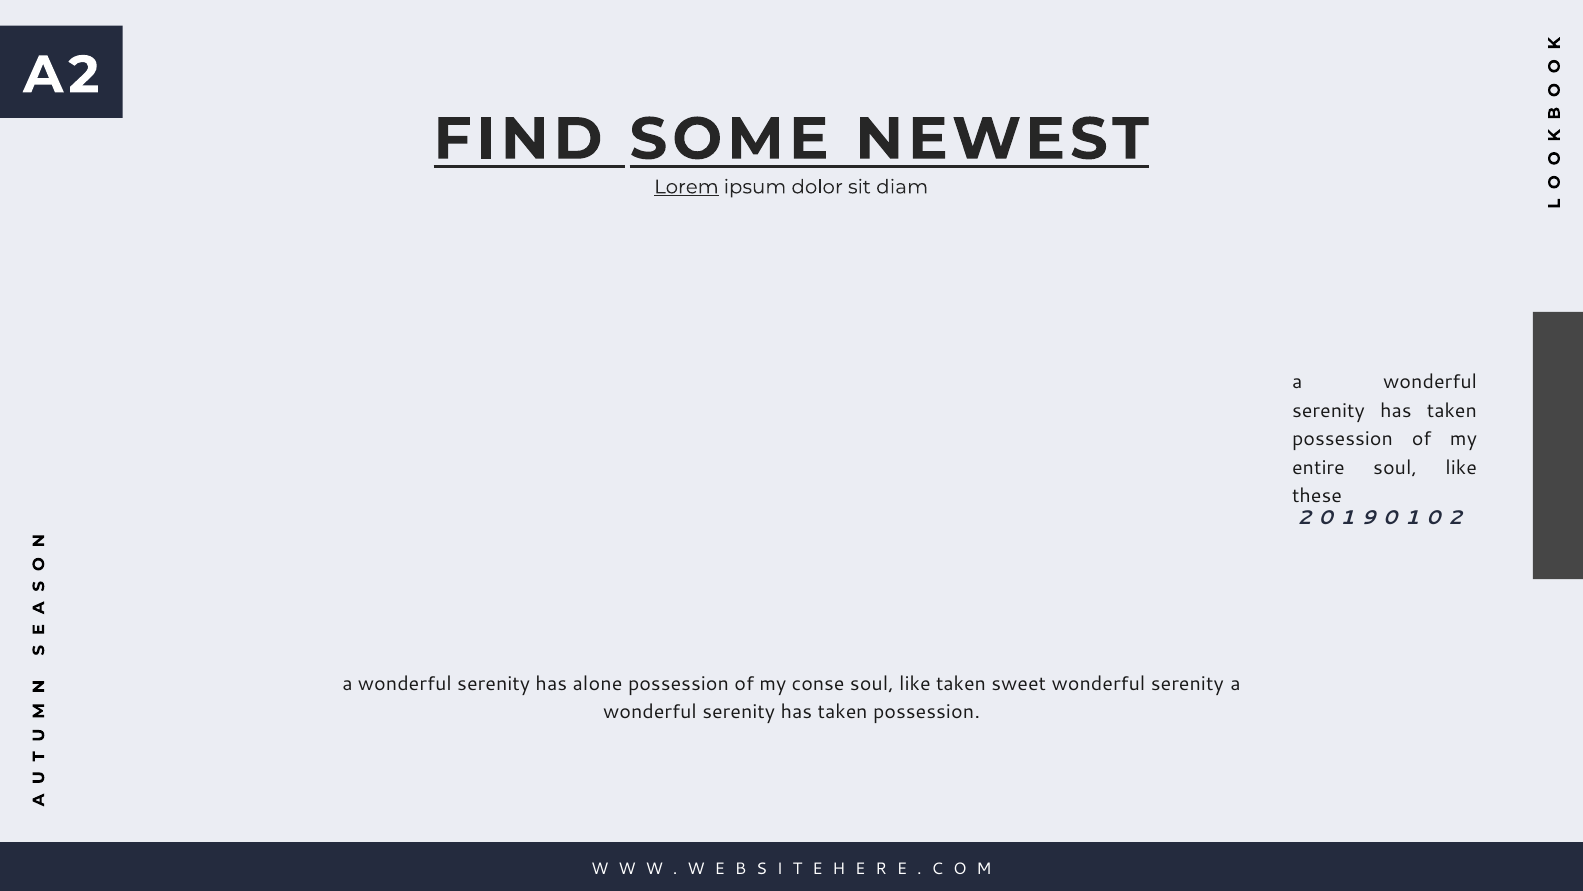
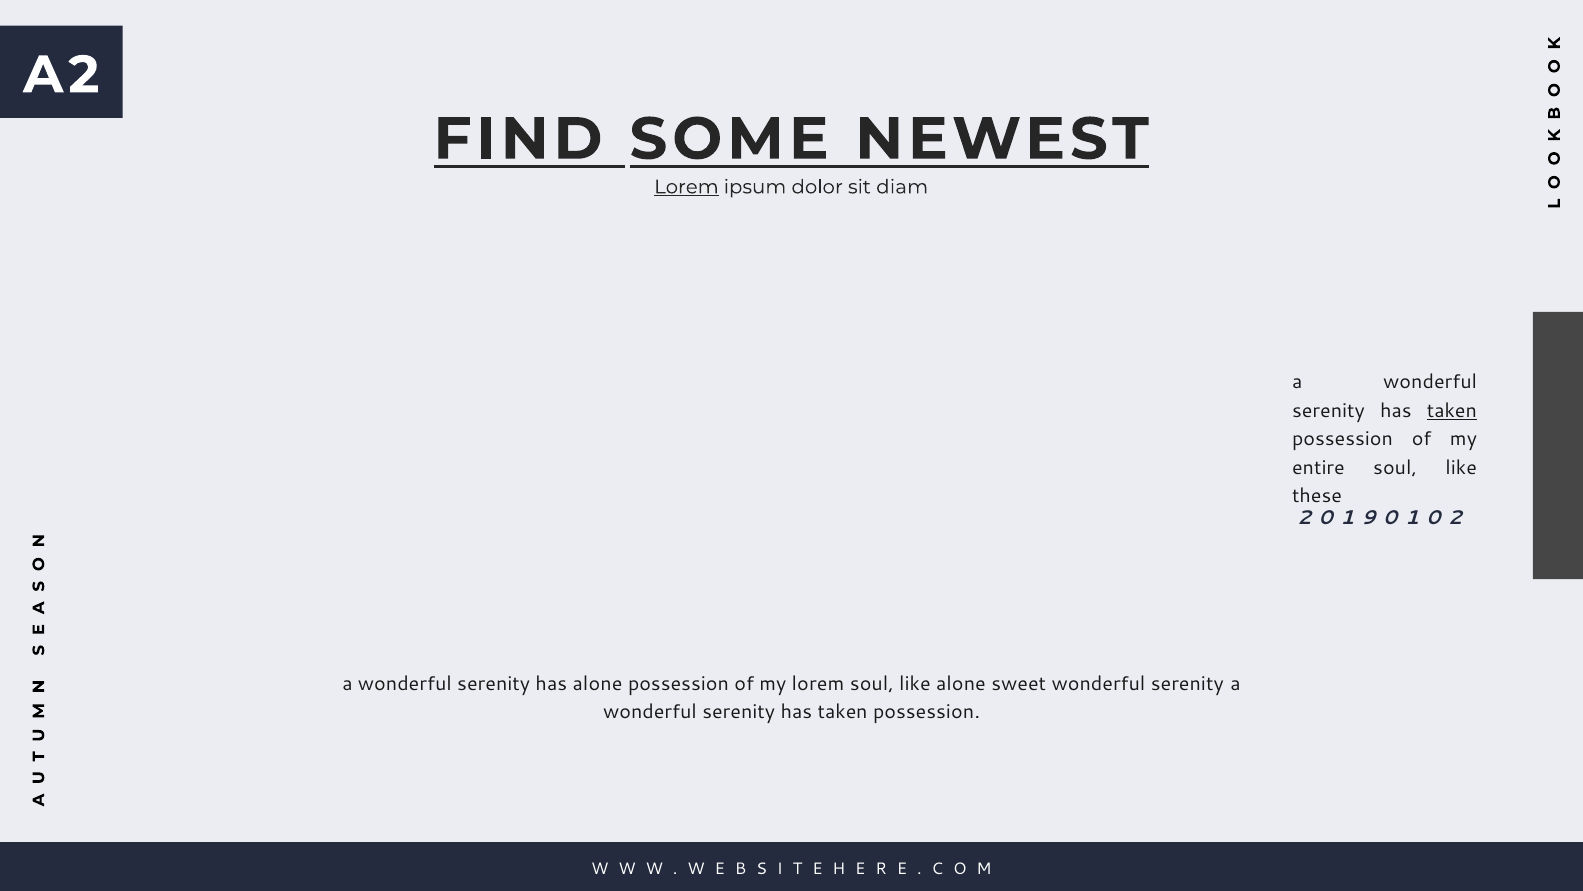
taken at (1452, 411) underline: none -> present
my conse: conse -> lorem
like taken: taken -> alone
